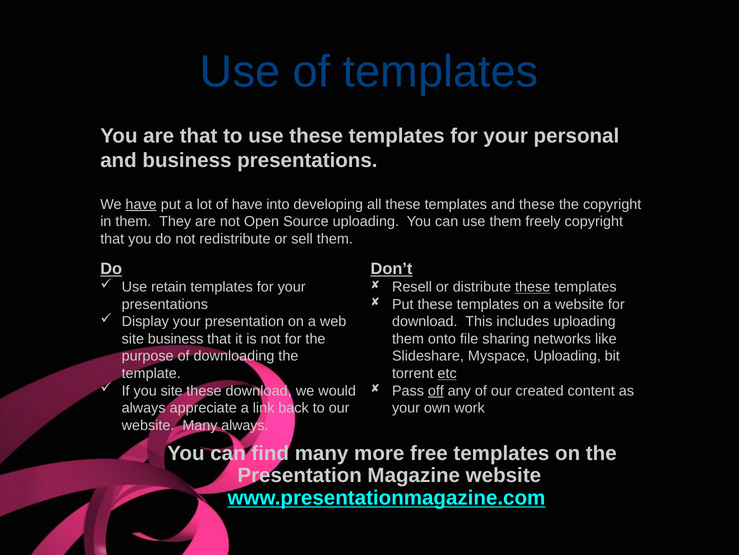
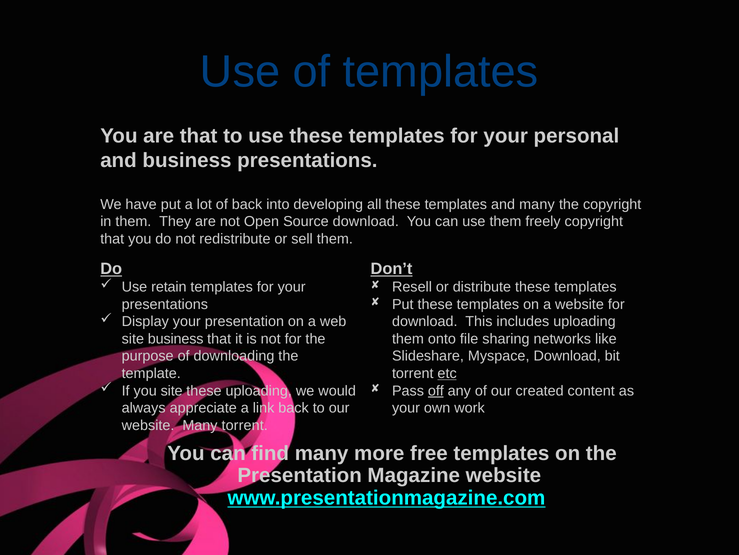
have at (141, 204) underline: present -> none
of have: have -> back
and these: these -> many
Source uploading: uploading -> download
these at (533, 287) underline: present -> none
Myspace Uploading: Uploading -> Download
these download: download -> uploading
Many always: always -> torrent
